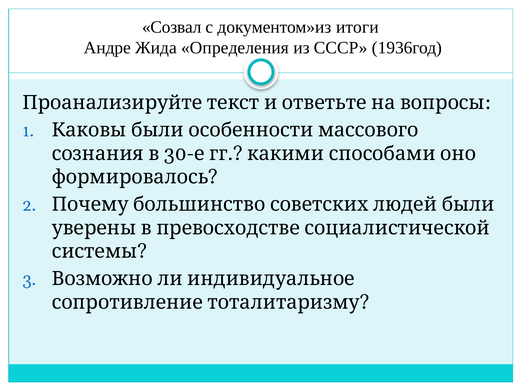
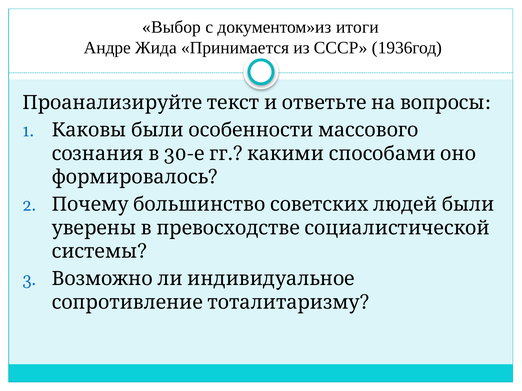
Созвал: Созвал -> Выбор
Определения: Определения -> Принимается
